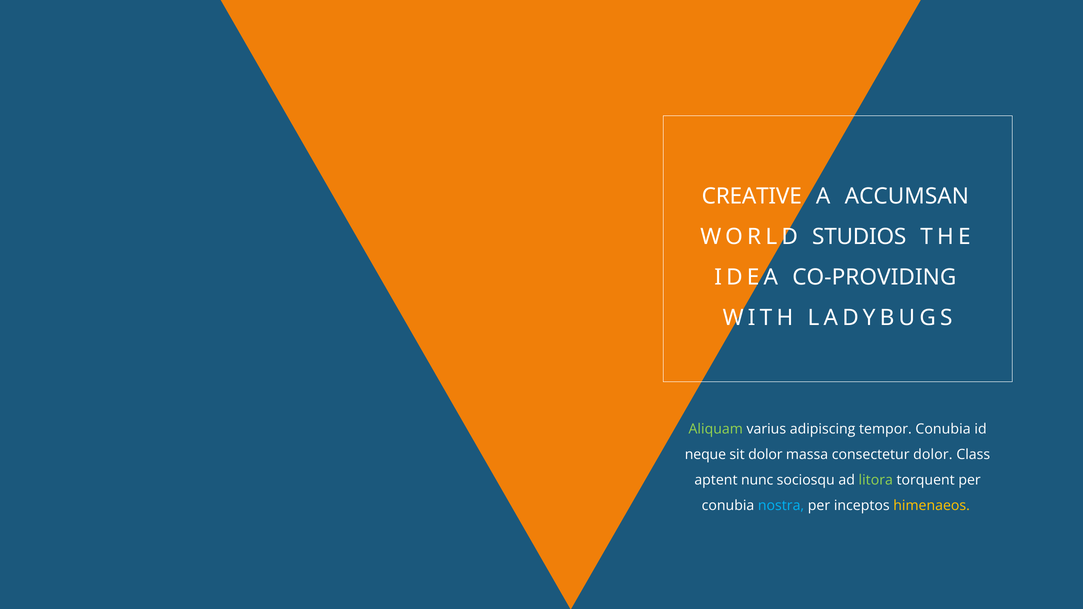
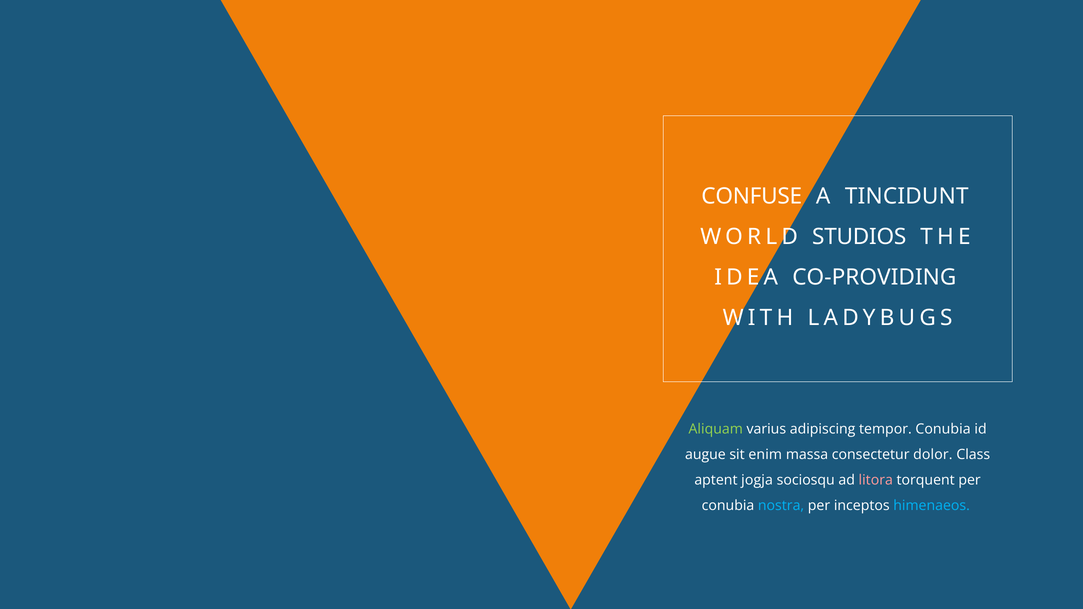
CREATIVE: CREATIVE -> CONFUSE
ACCUMSAN: ACCUMSAN -> TINCIDUNT
neque: neque -> augue
sit dolor: dolor -> enim
nunc: nunc -> jogja
litora colour: light green -> pink
himenaeos colour: yellow -> light blue
